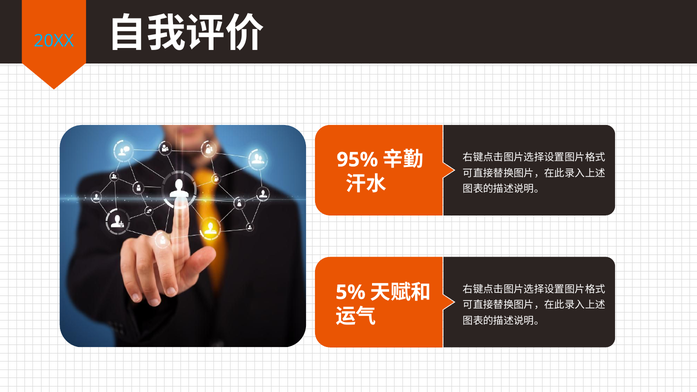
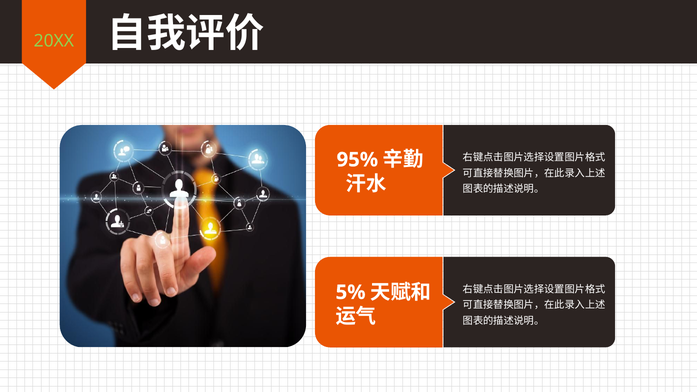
20XX colour: light blue -> light green
